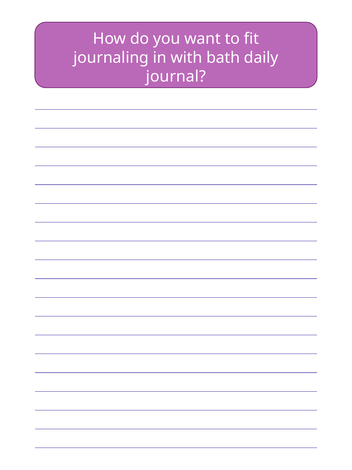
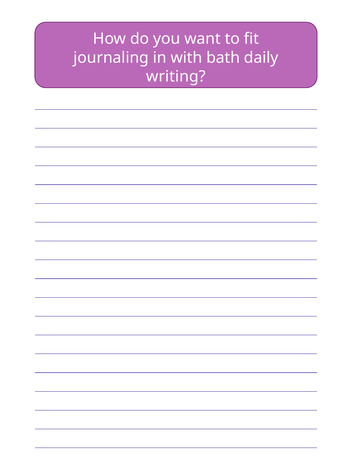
journal: journal -> writing
